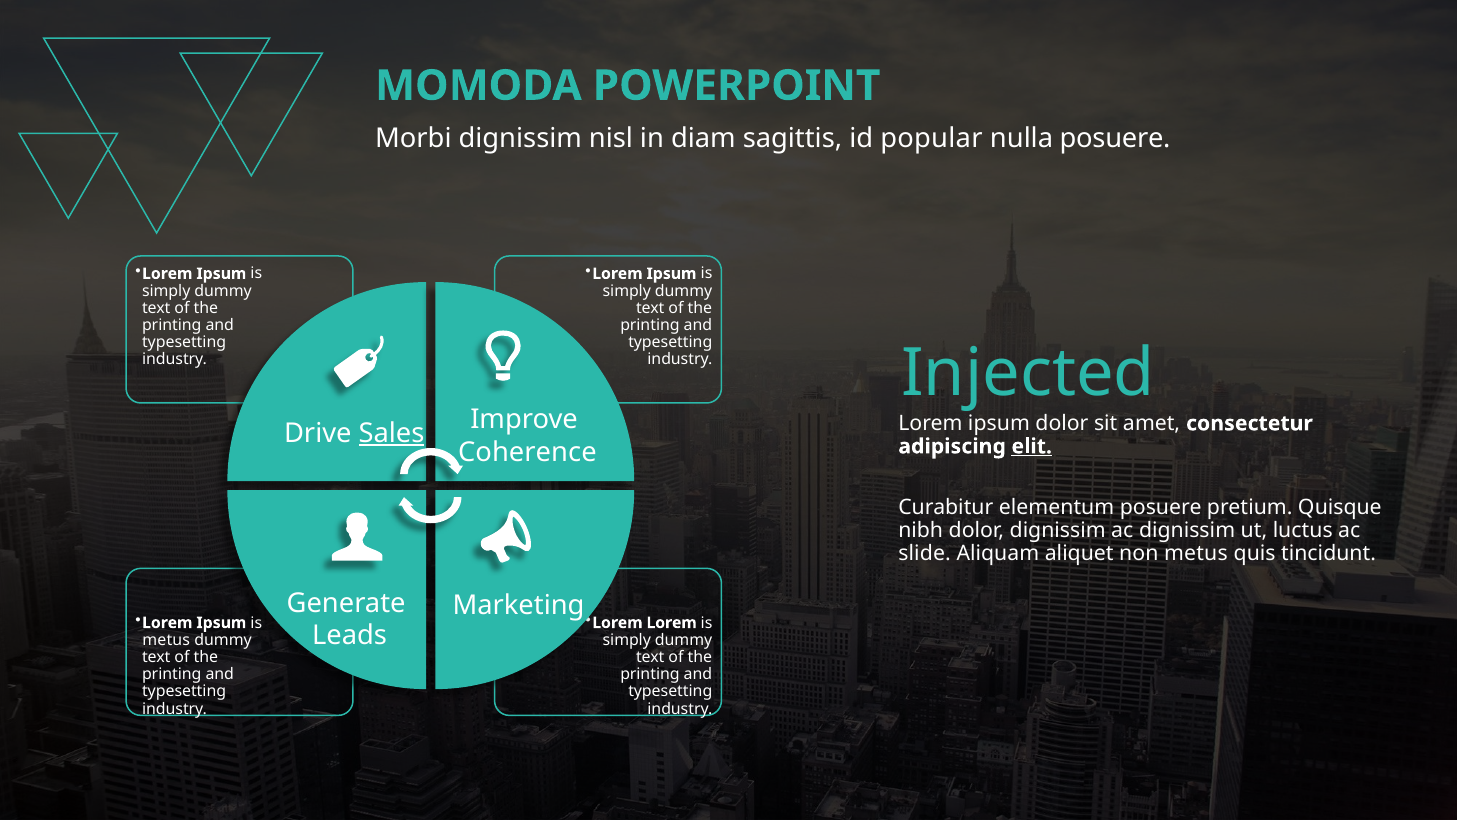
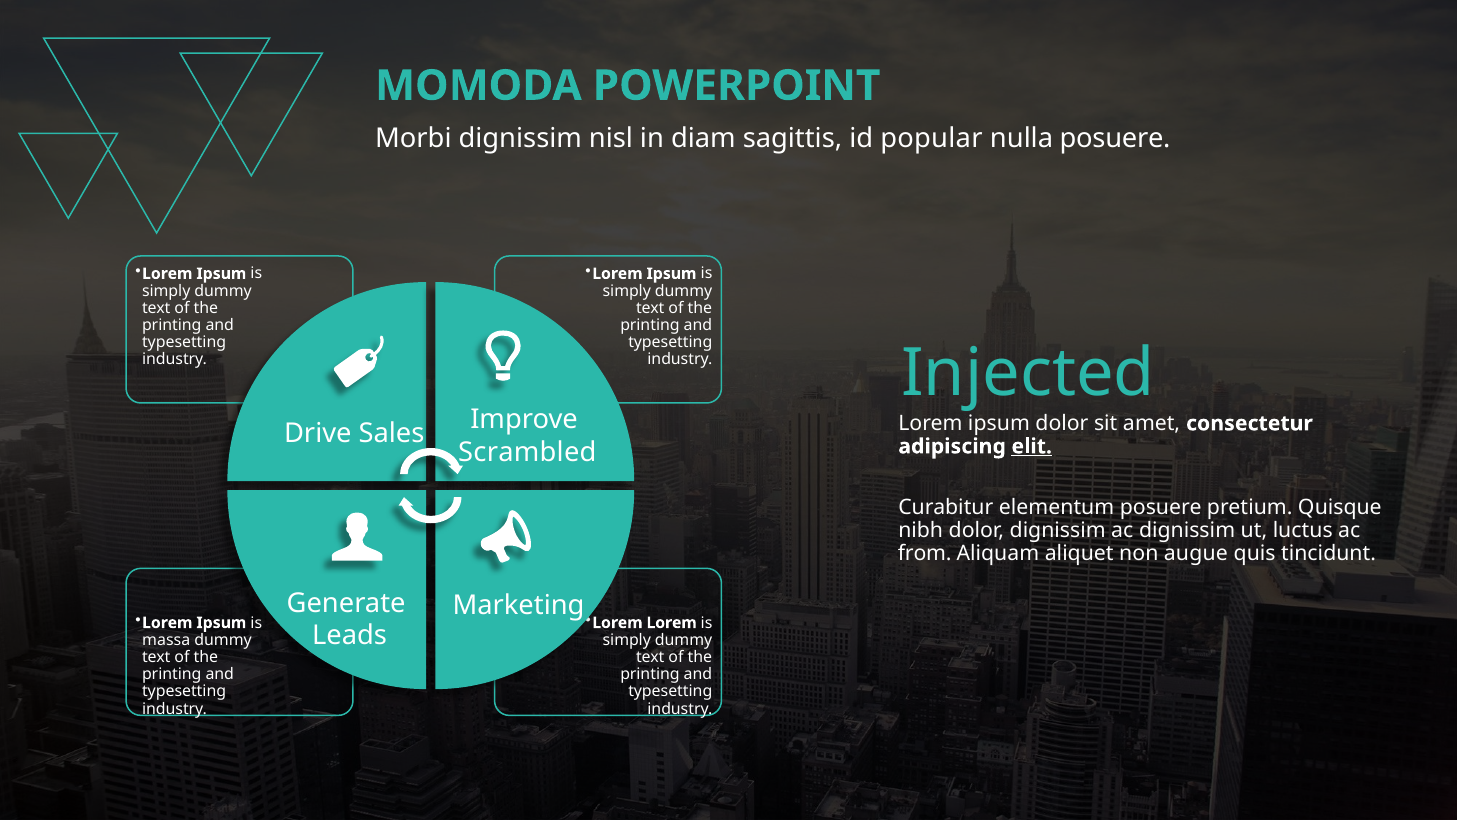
Sales underline: present -> none
Coherence: Coherence -> Scrambled
slide: slide -> from
non metus: metus -> augue
metus at (166, 640): metus -> massa
